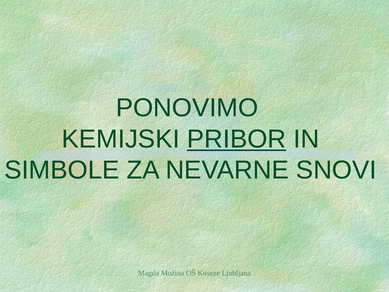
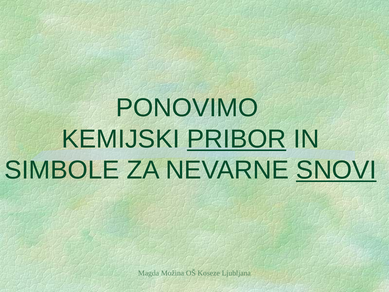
SNOVI underline: none -> present
